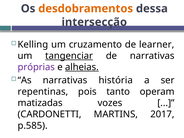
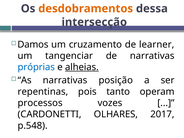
Kelling: Kelling -> Damos
tangenciar underline: present -> none
próprias colour: purple -> blue
história: história -> posição
matizadas: matizadas -> processos
MARTINS: MARTINS -> OLHARES
p.585: p.585 -> p.548
